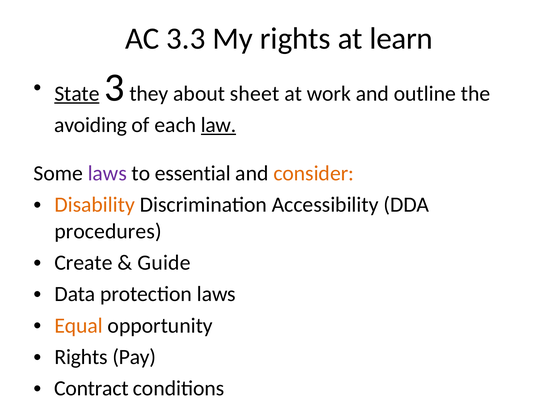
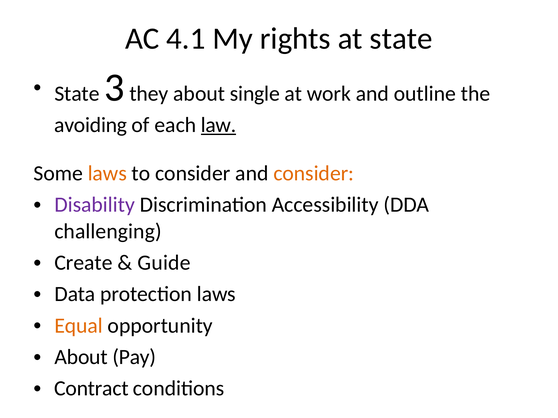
3.3: 3.3 -> 4.1
at learn: learn -> state
State at (77, 94) underline: present -> none
sheet: sheet -> single
laws at (107, 174) colour: purple -> orange
to essential: essential -> consider
Disability colour: orange -> purple
procedures: procedures -> challenging
Rights at (81, 357): Rights -> About
